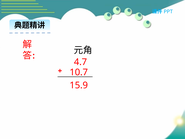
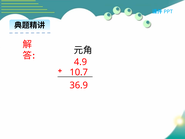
4.7: 4.7 -> 4.9
15.9: 15.9 -> 36.9
